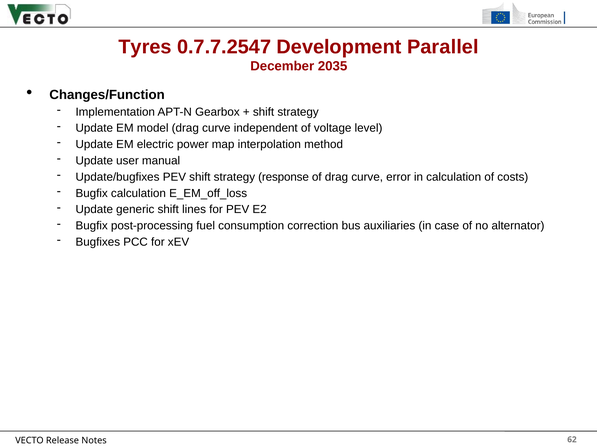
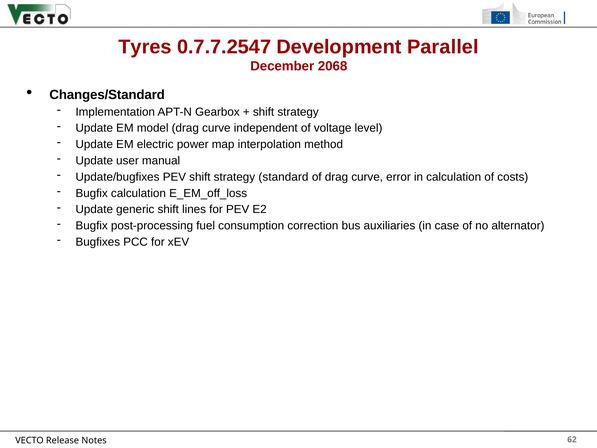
2035: 2035 -> 2068
Changes/Function: Changes/Function -> Changes/Standard
response: response -> standard
